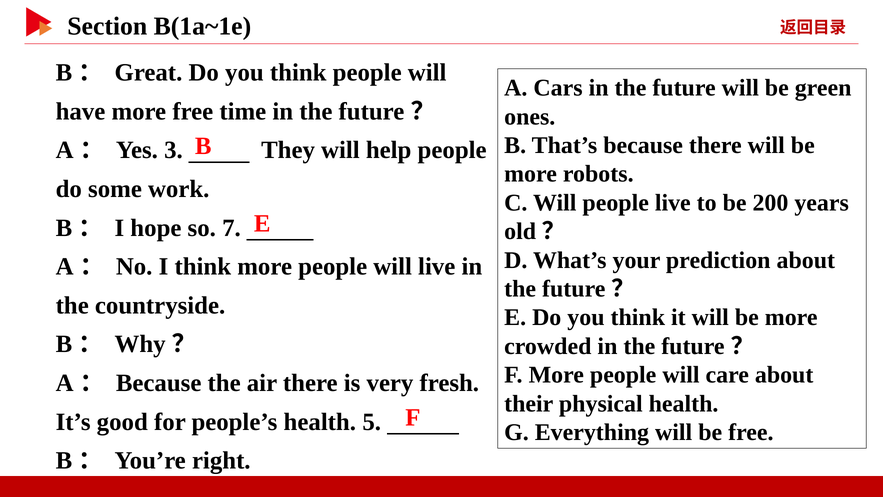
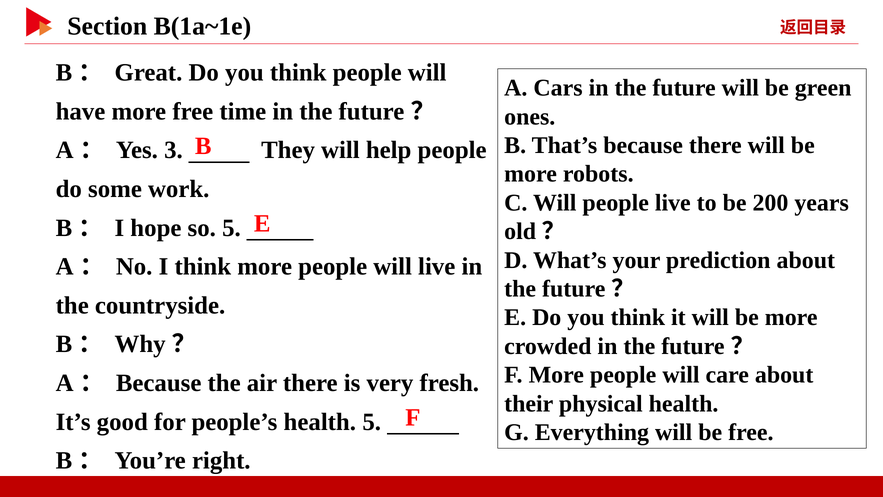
so 7: 7 -> 5
